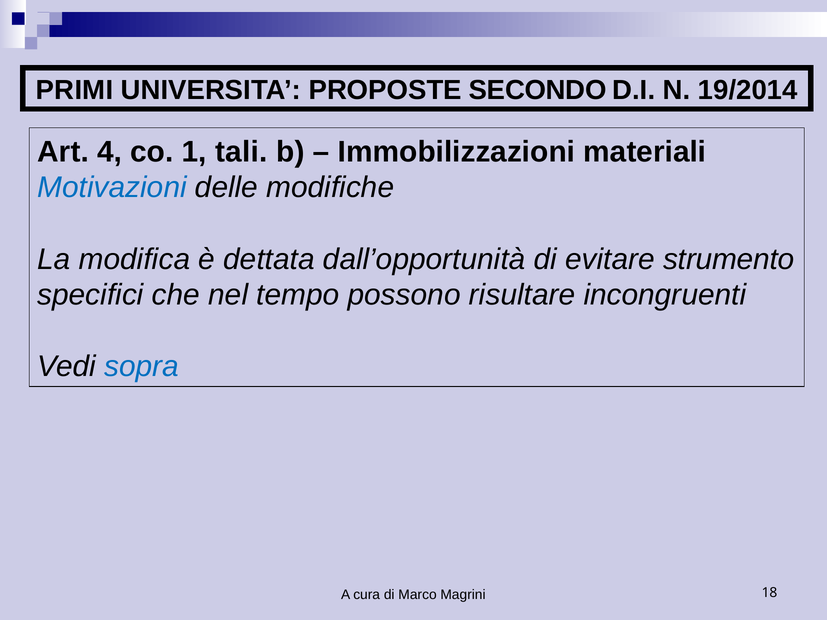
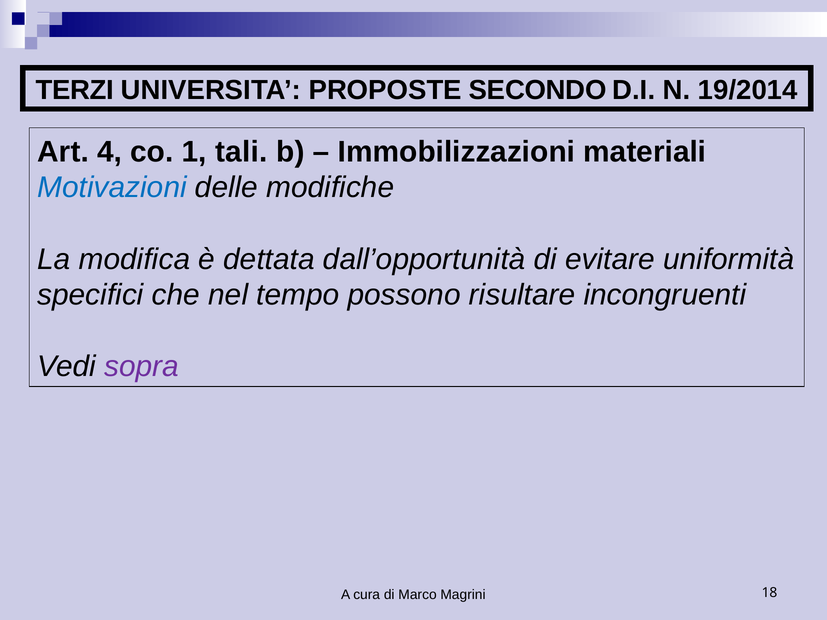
PRIMI: PRIMI -> TERZI
strumento: strumento -> uniformità
sopra colour: blue -> purple
